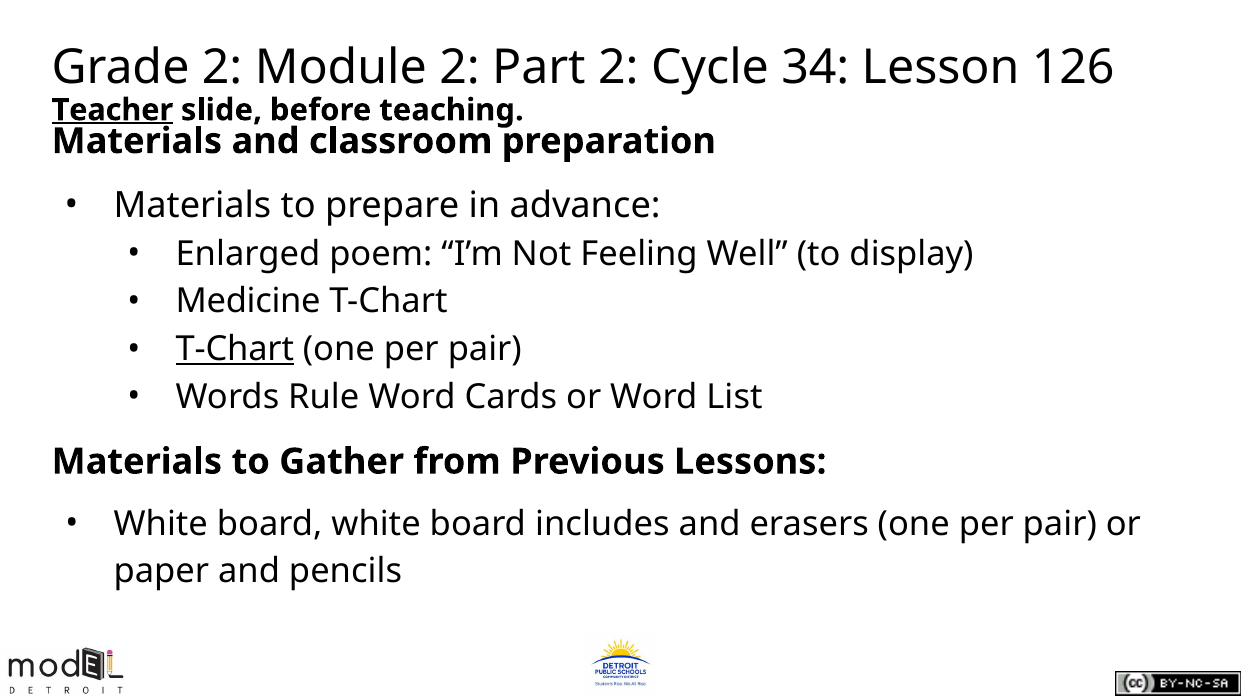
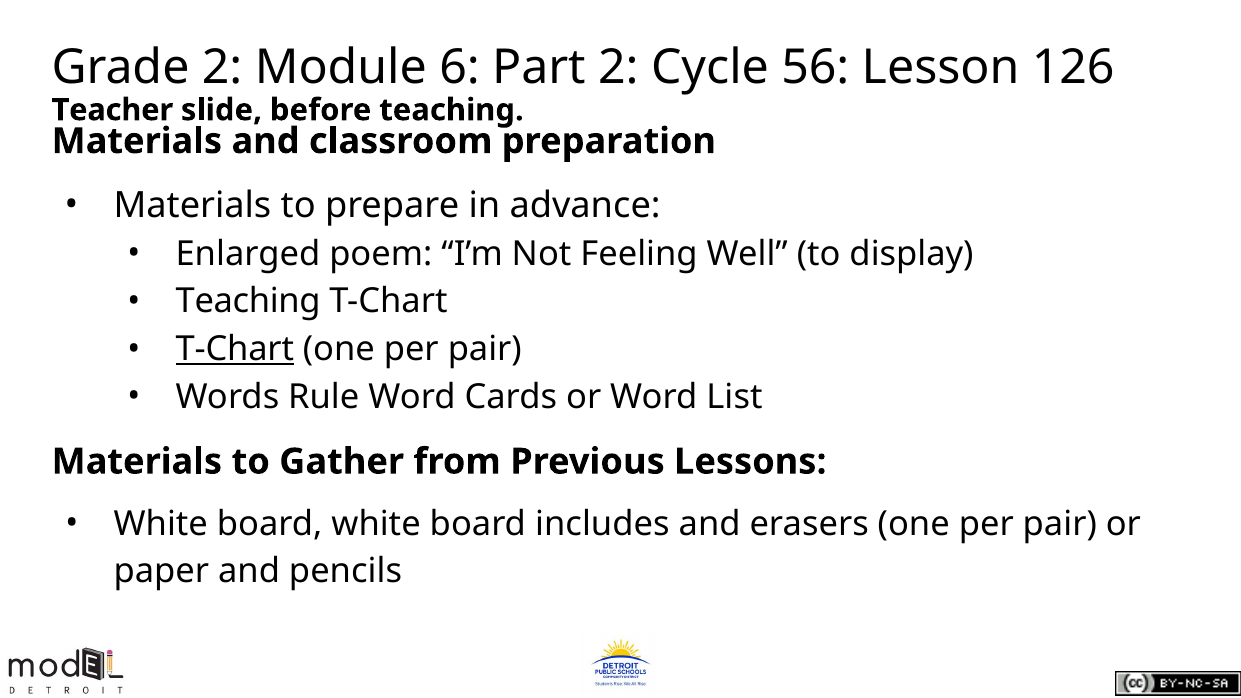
Module 2: 2 -> 6
34: 34 -> 56
Teacher underline: present -> none
Medicine at (248, 302): Medicine -> Teaching
